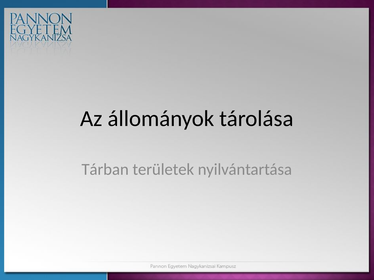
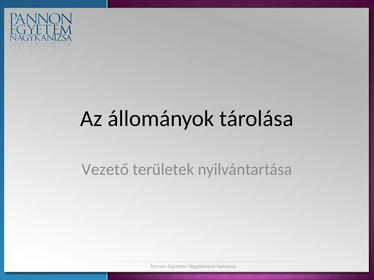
Tárban: Tárban -> Vezető
